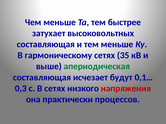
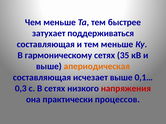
высоковольтных: высоковольтных -> поддерживаться
апериодическая colour: green -> orange
исчезает будут: будут -> выше
